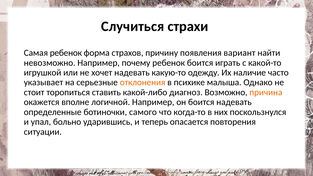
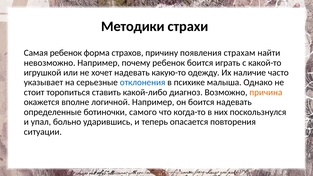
Случиться: Случиться -> Методики
вариант: вариант -> страхам
отклонения colour: orange -> blue
